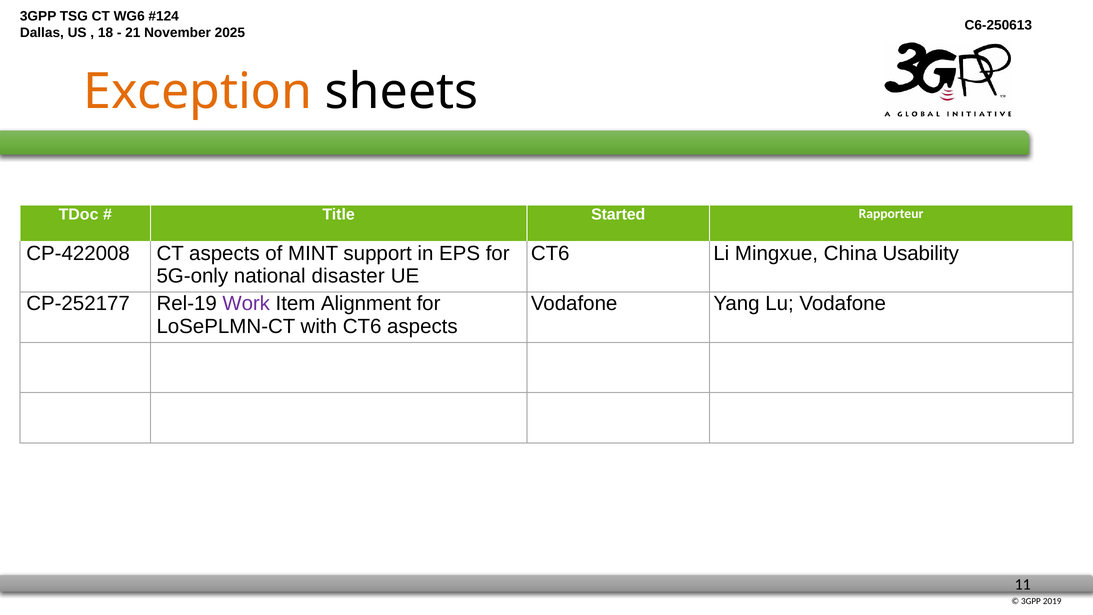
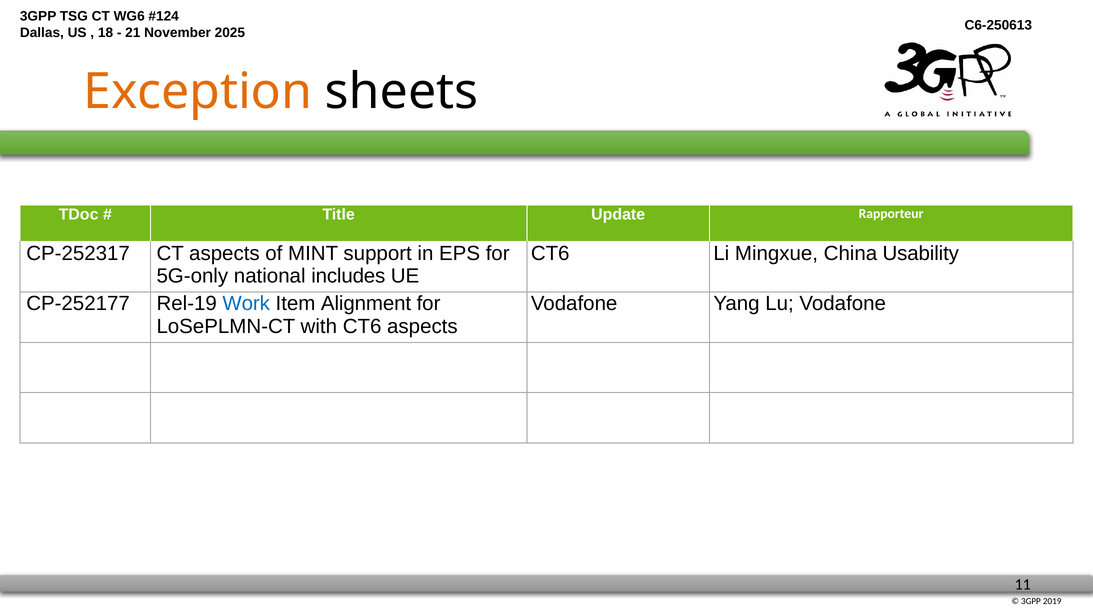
Started: Started -> Update
CP-422008: CP-422008 -> CP-252317
disaster: disaster -> includes
Work colour: purple -> blue
